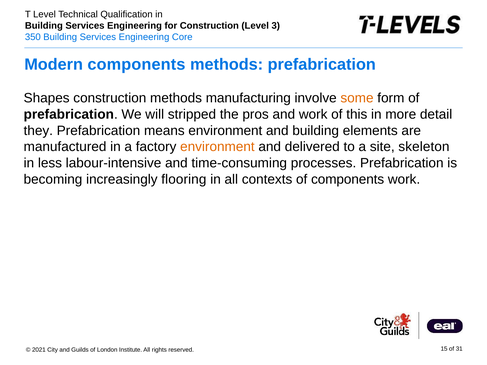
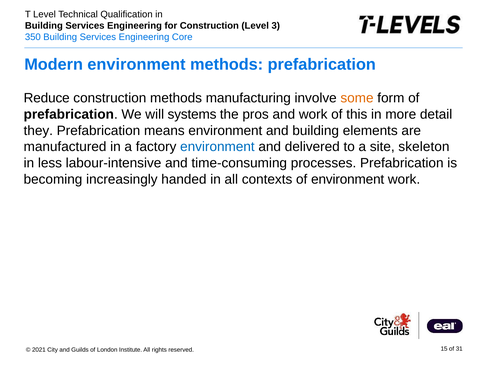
Modern components: components -> environment
Shapes: Shapes -> Reduce
stripped: stripped -> systems
environment at (217, 147) colour: orange -> blue
flooring: flooring -> handed
of components: components -> environment
